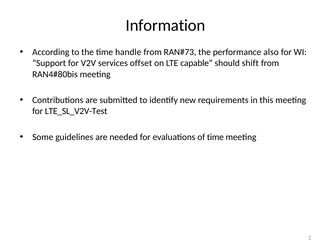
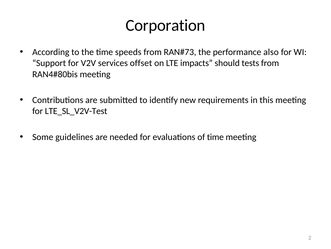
Information: Information -> Corporation
handle: handle -> speeds
capable: capable -> impacts
shift: shift -> tests
